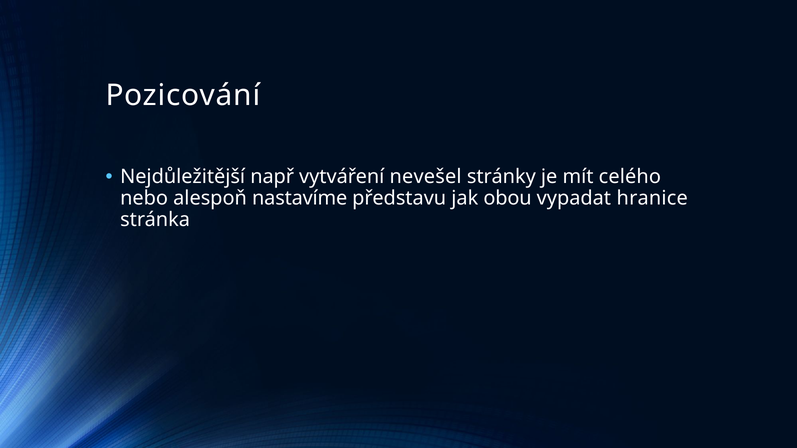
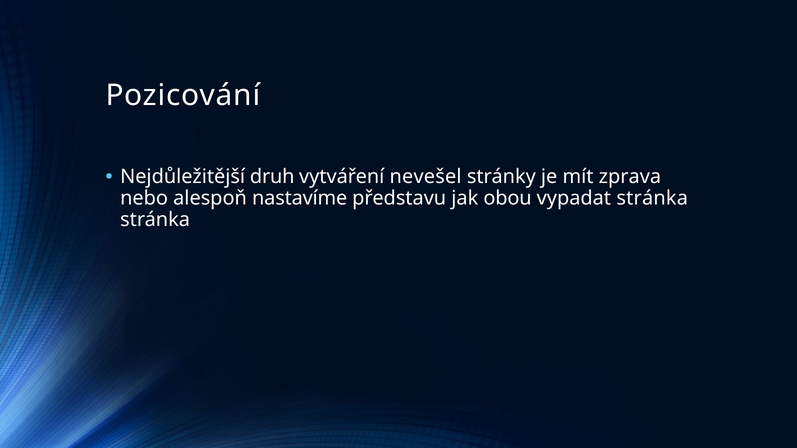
např: např -> druh
celého: celého -> zprava
vypadat hranice: hranice -> stránka
